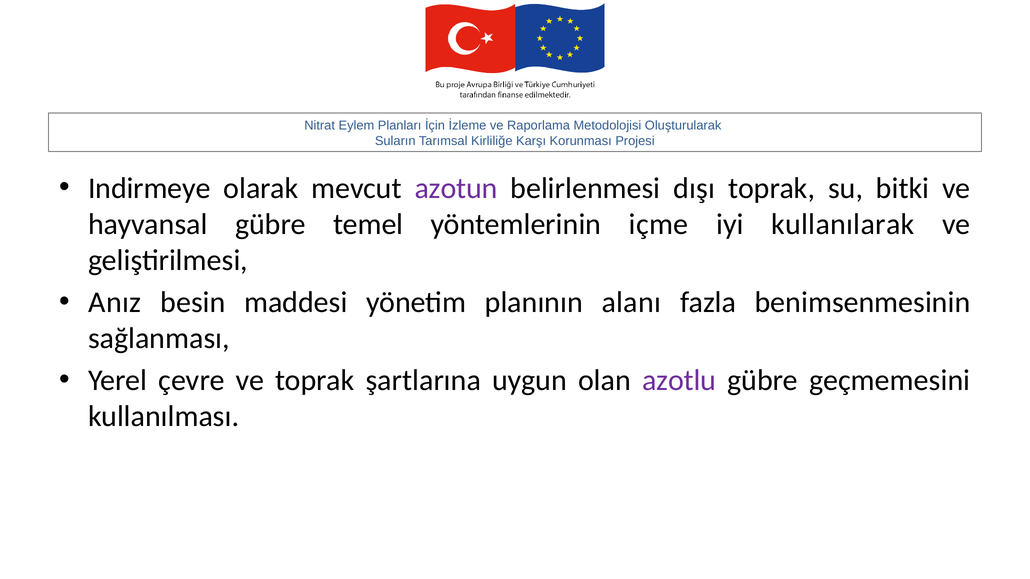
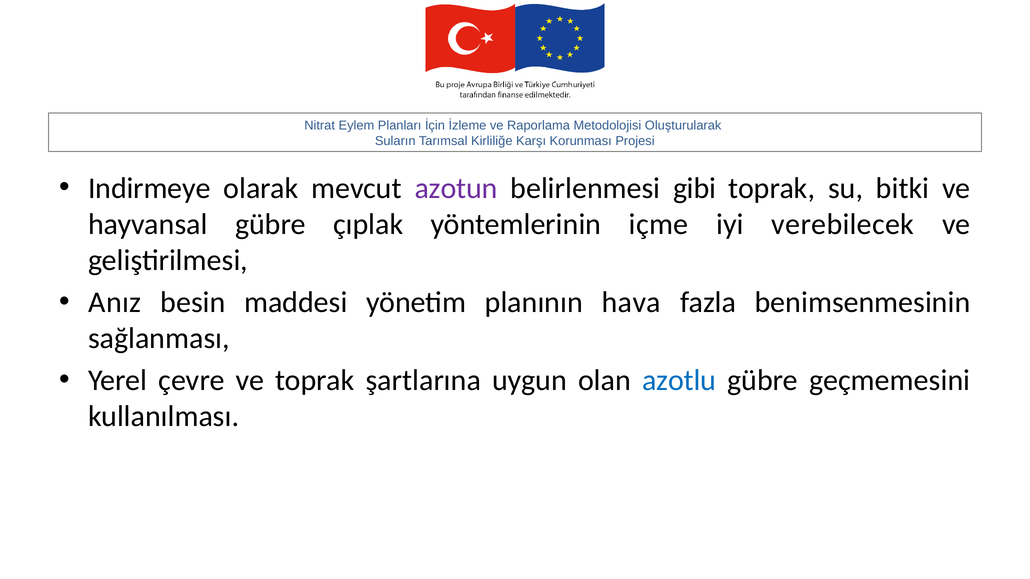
dışı: dışı -> gibi
temel: temel -> çıplak
kullanılarak: kullanılarak -> verebilecek
alanı: alanı -> hava
azotlu colour: purple -> blue
